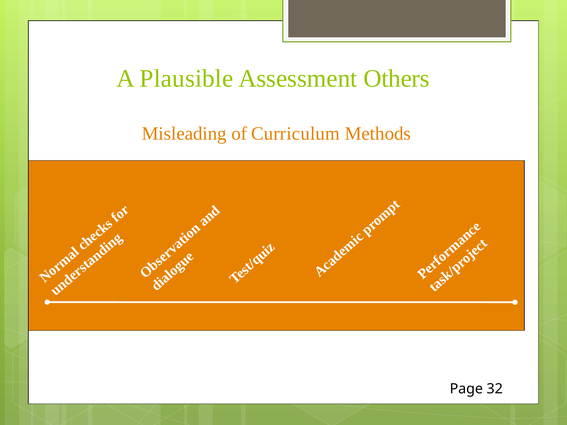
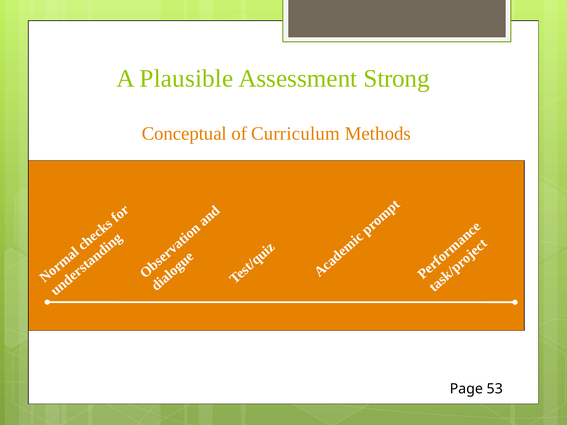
Others: Others -> Strong
Misleading: Misleading -> Conceptual
32: 32 -> 53
